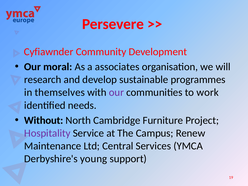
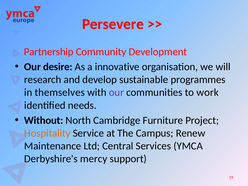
Cyfiawnder: Cyfiawnder -> Partnership
moral: moral -> desire
associates: associates -> innovative
Hospitality colour: purple -> orange
young: young -> mercy
